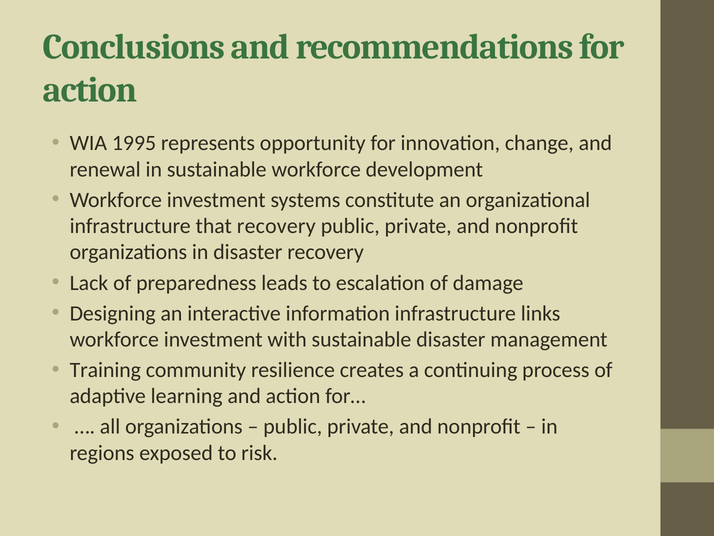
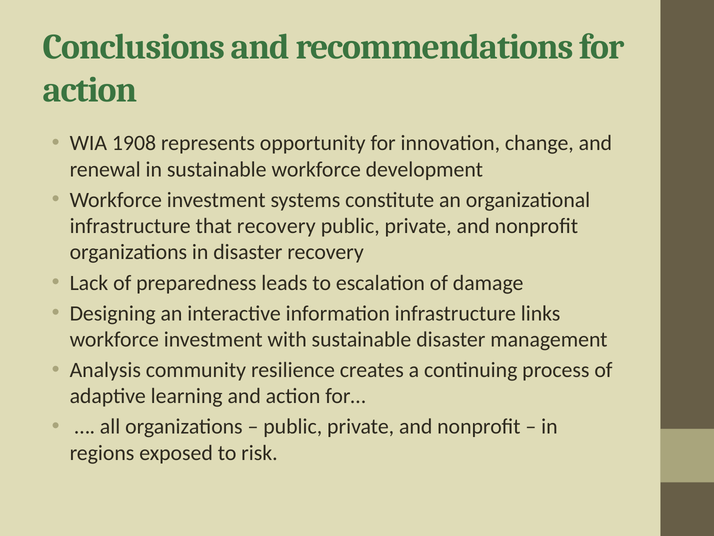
1995: 1995 -> 1908
Training: Training -> Analysis
